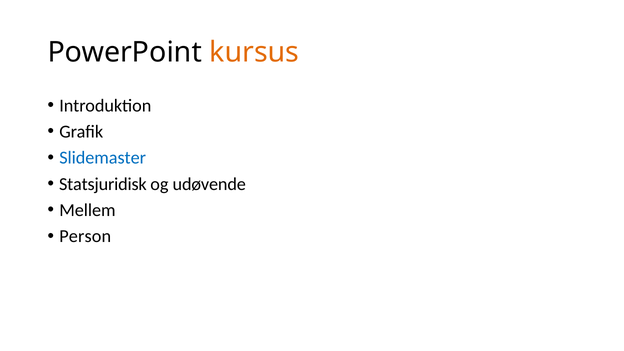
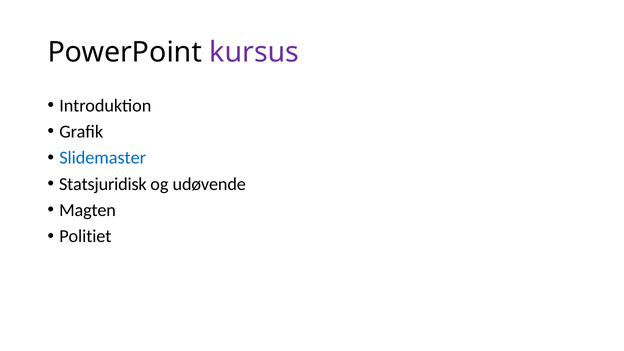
kursus colour: orange -> purple
Mellem: Mellem -> Magten
Person: Person -> Politiet
